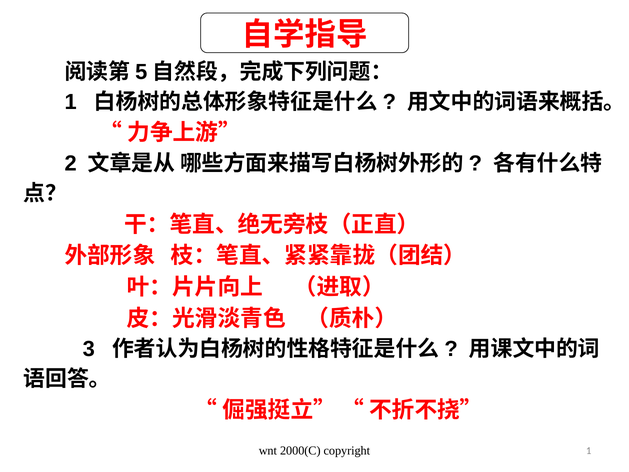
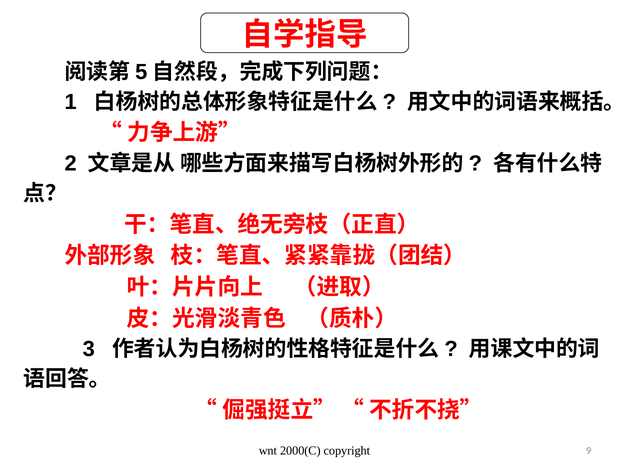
copyright 1: 1 -> 9
